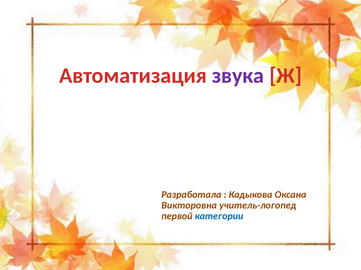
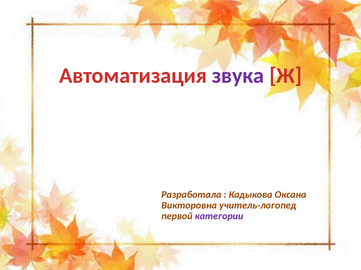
категории colour: blue -> purple
